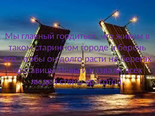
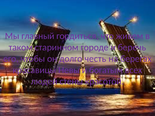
расти: расти -> честь
назвали: назвали -> богатым
